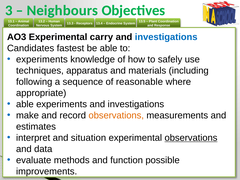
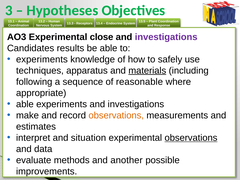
Neighbours: Neighbours -> Hypotheses
carry: carry -> close
investigations at (166, 37) colour: blue -> purple
fastest: fastest -> results
materials underline: none -> present
function: function -> another
